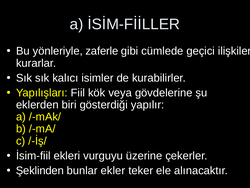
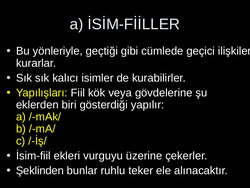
zaferle: zaferle -> geçtiği
ekler: ekler -> ruhlu
